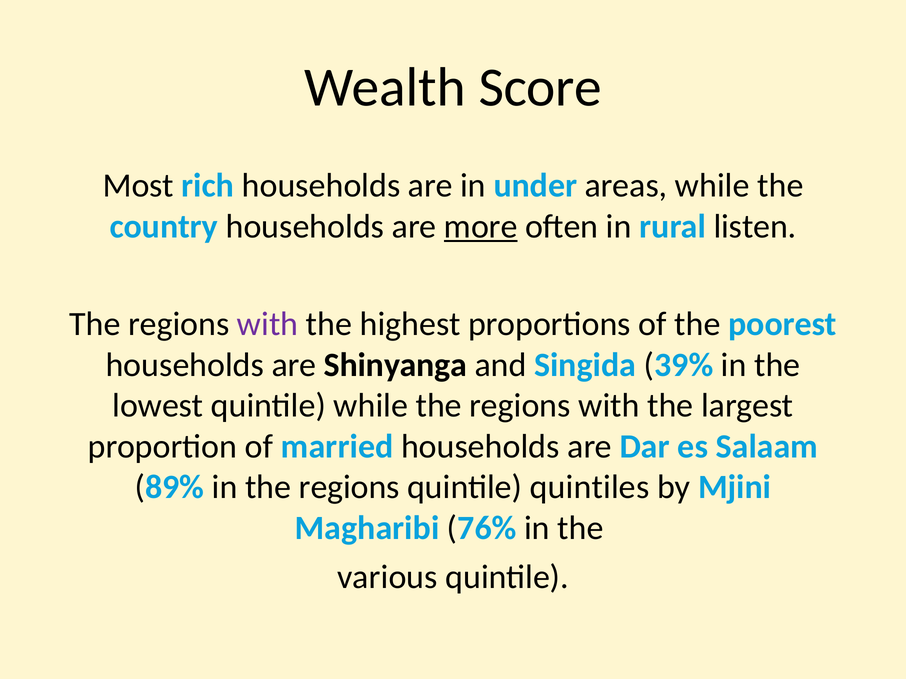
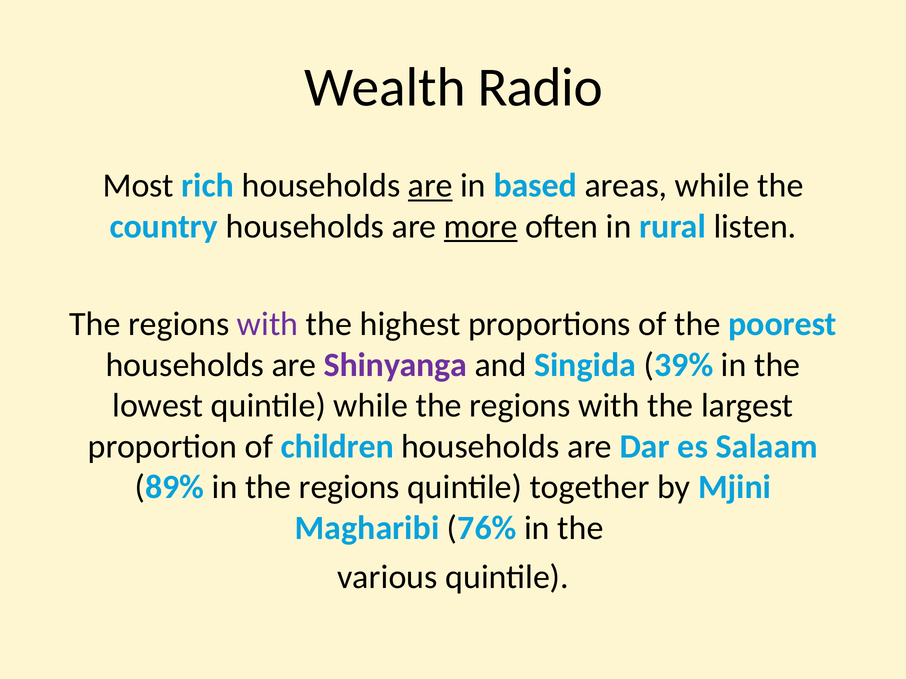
Score: Score -> Radio
are at (430, 186) underline: none -> present
under: under -> based
Shinyanga colour: black -> purple
married: married -> children
quintiles: quintiles -> together
